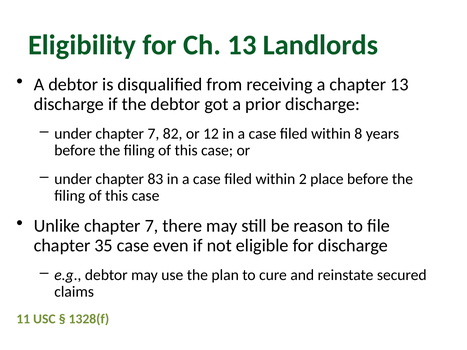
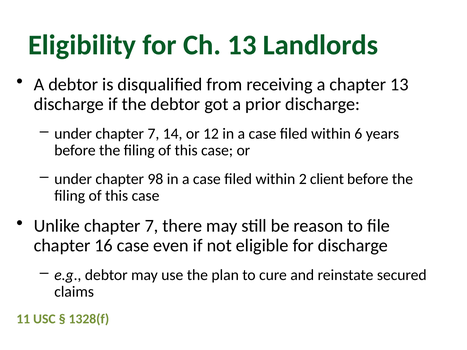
82: 82 -> 14
8: 8 -> 6
83: 83 -> 98
place: place -> client
35: 35 -> 16
